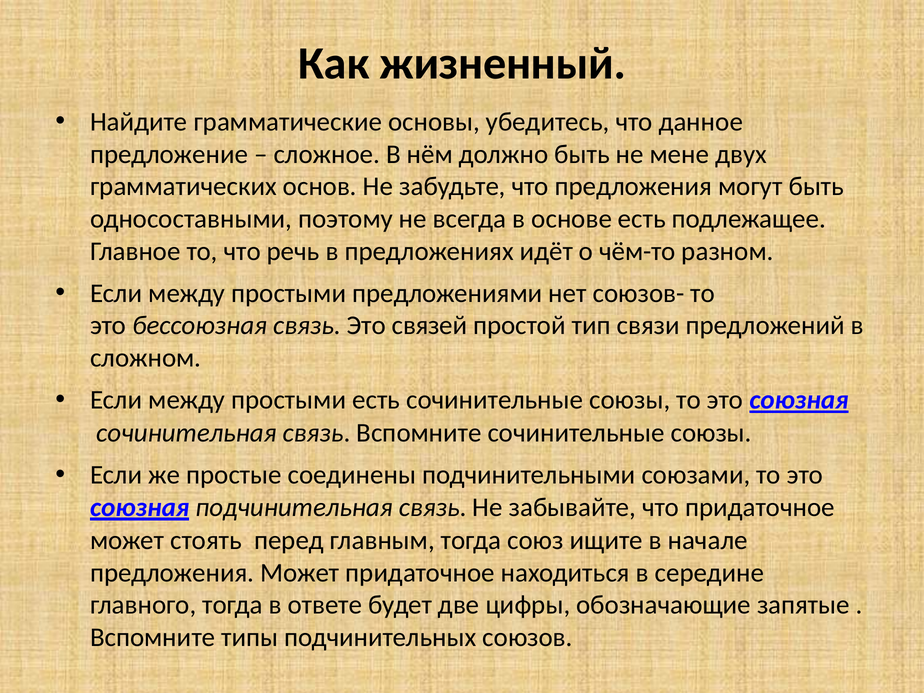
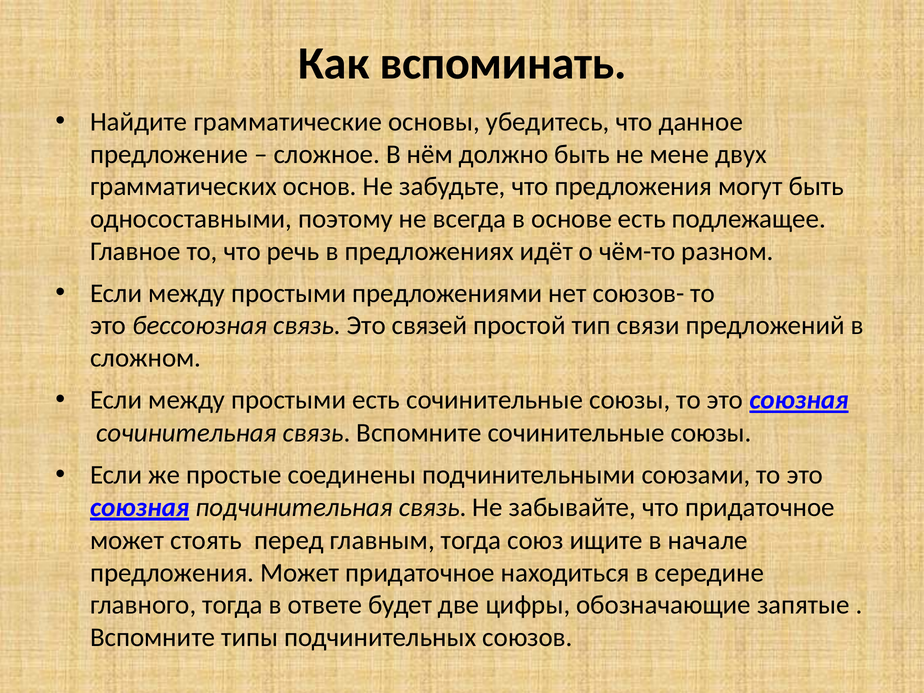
жизненный: жизненный -> вспоминать
